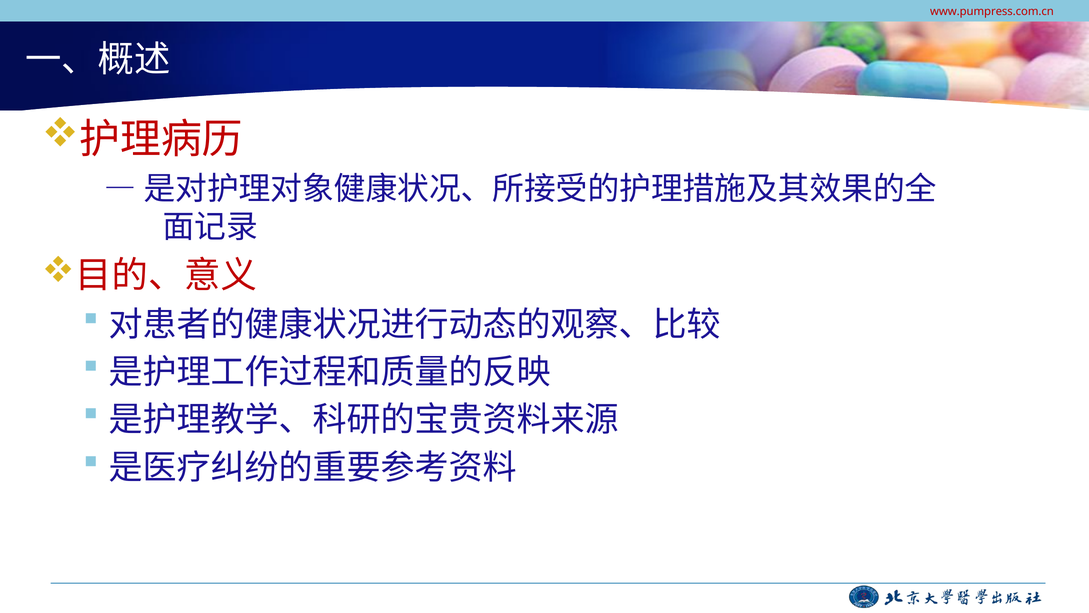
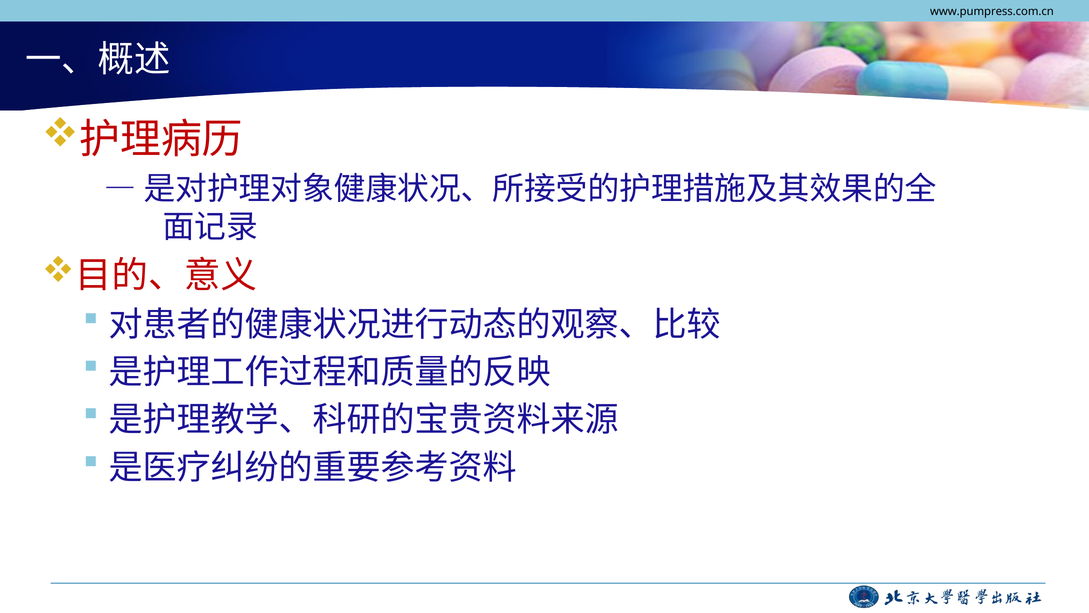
www.pumpress.com.cn colour: red -> black
